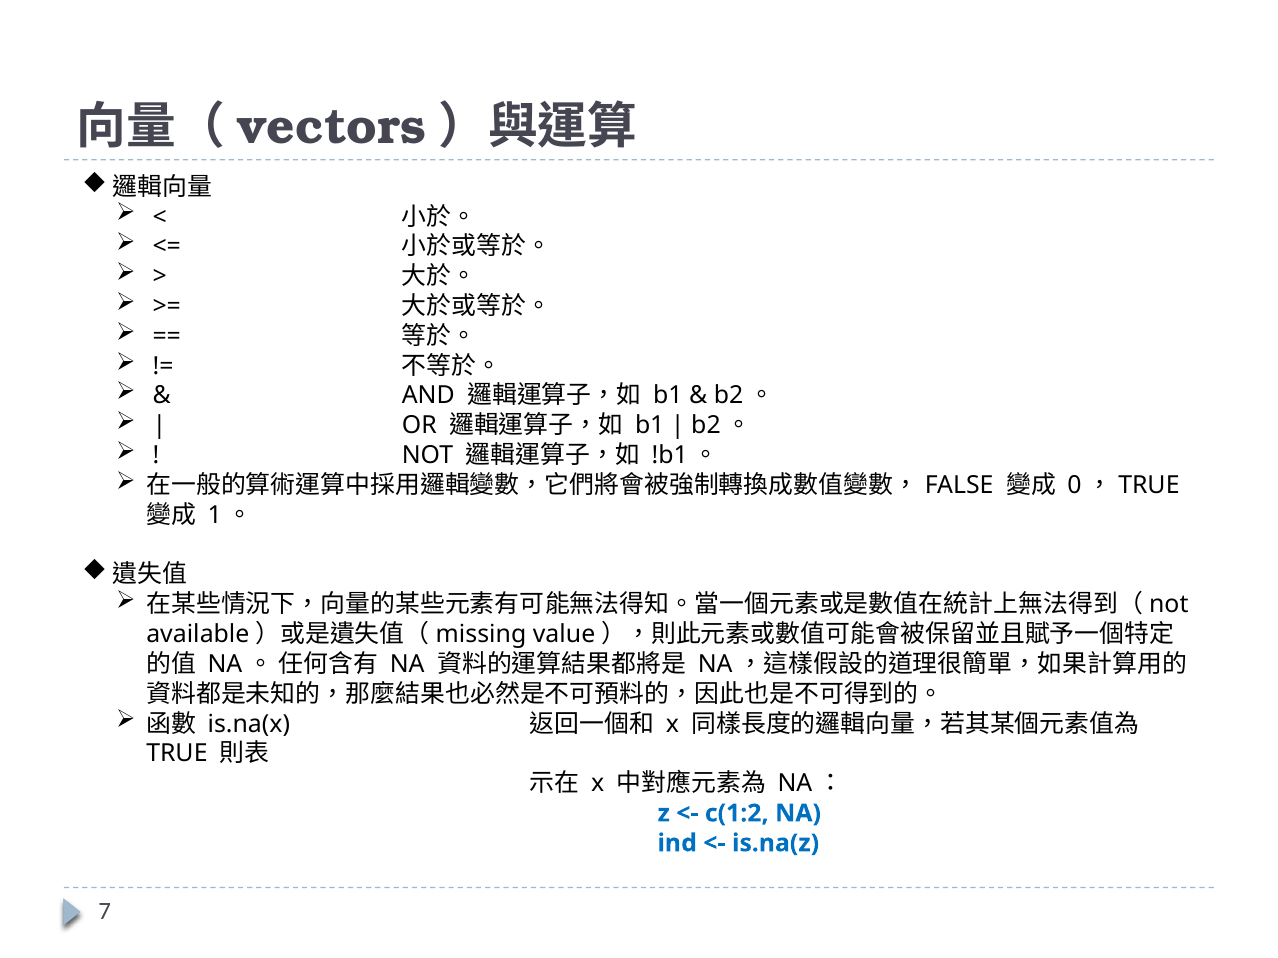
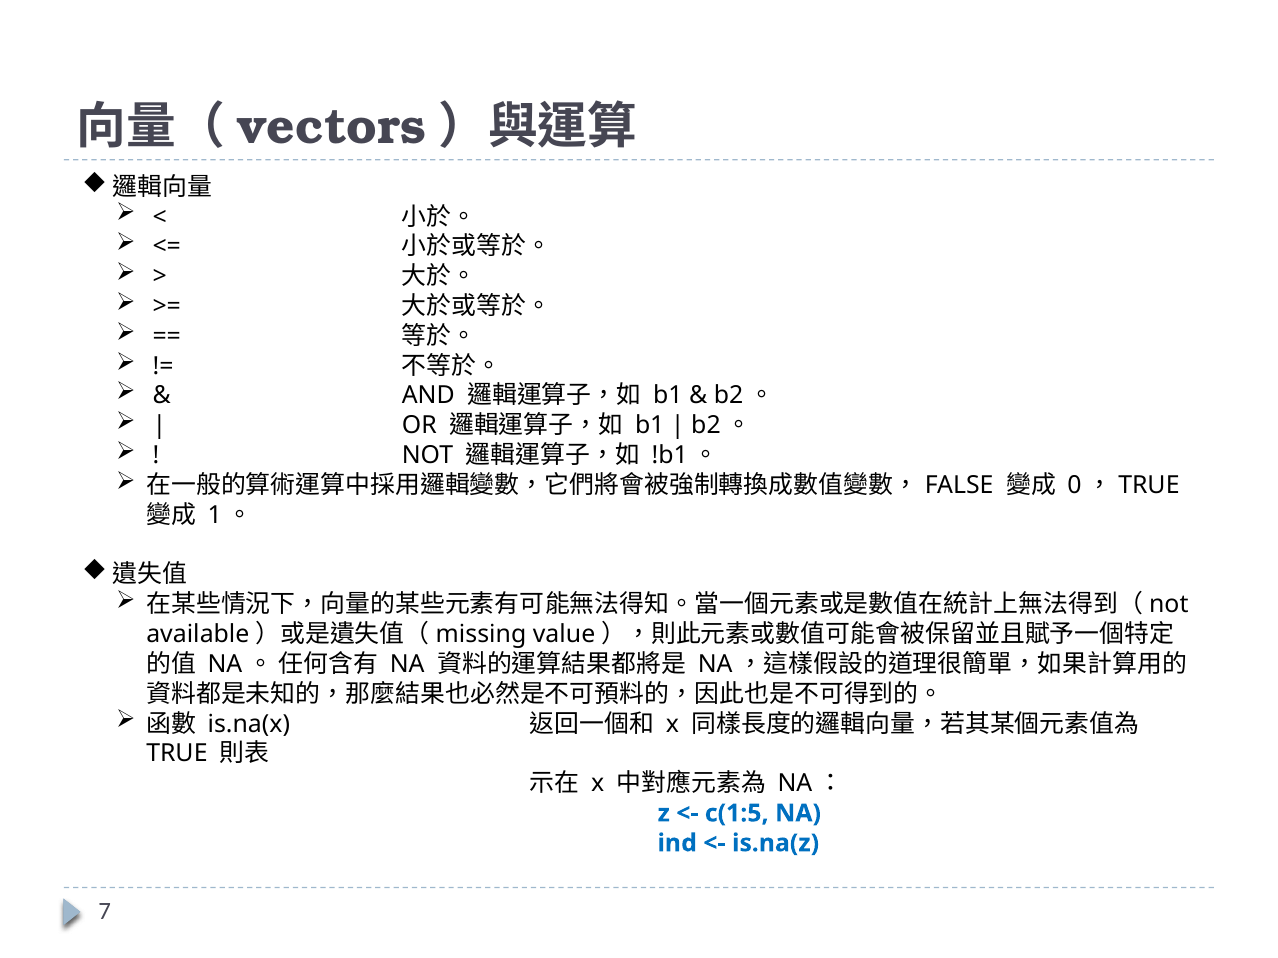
c(1:2: c(1:2 -> c(1:5
